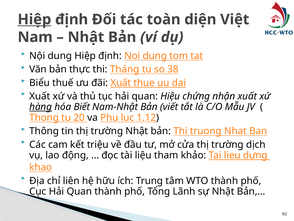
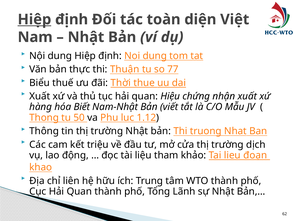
Tháng: Tháng -> Thuận
38: 38 -> 77
đãi Xuất: Xuất -> Thời
hàng underline: present -> none
20: 20 -> 50
dựng: dựng -> đoạn
